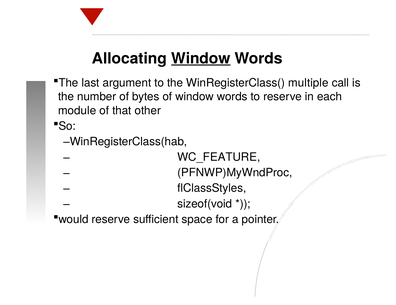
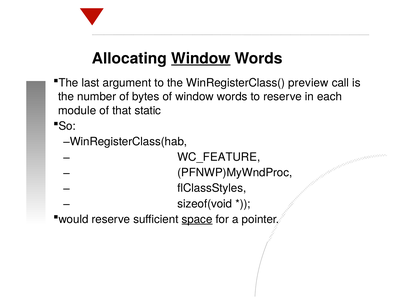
multiple: multiple -> preview
other: other -> static
space underline: none -> present
